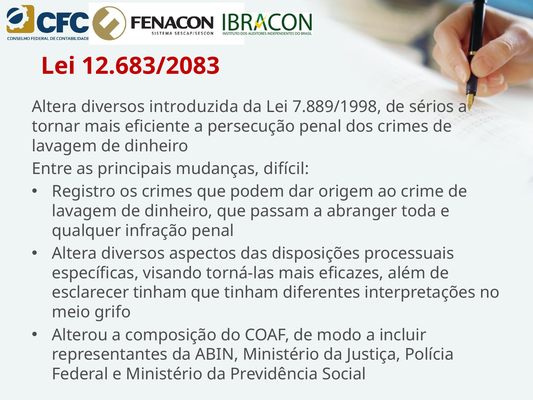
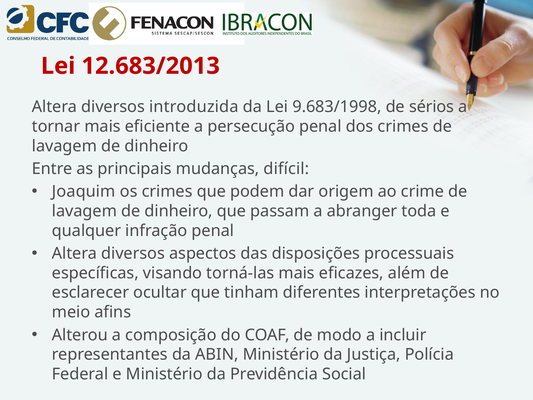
12.683/2083: 12.683/2083 -> 12.683/2013
7.889/1998: 7.889/1998 -> 9.683/1998
Registro: Registro -> Joaquim
esclarecer tinham: tinham -> ocultar
grifo: grifo -> afins
